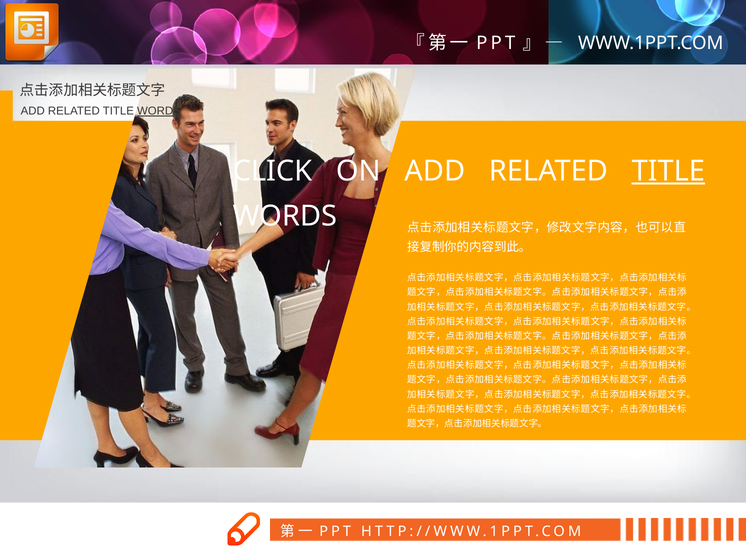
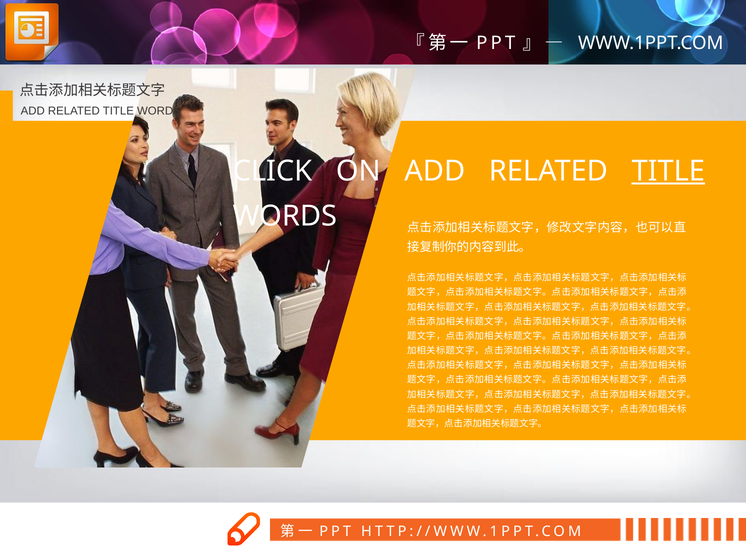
WORDS at (159, 111) underline: present -> none
